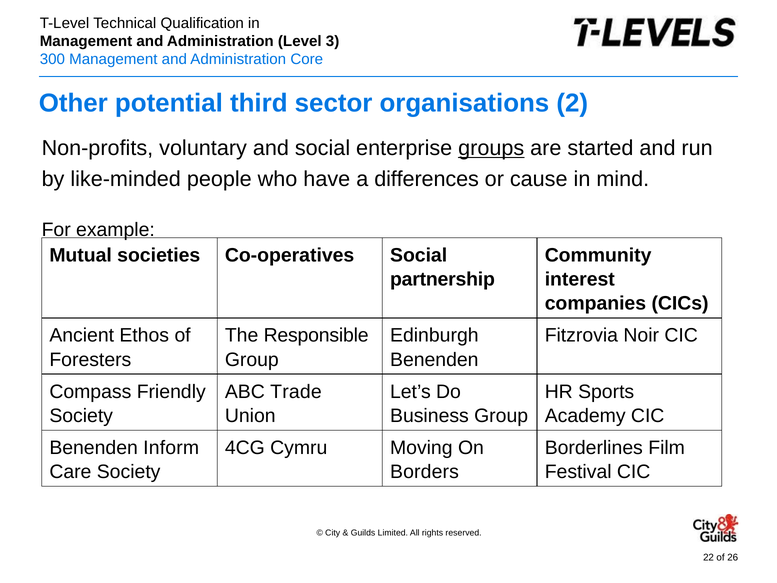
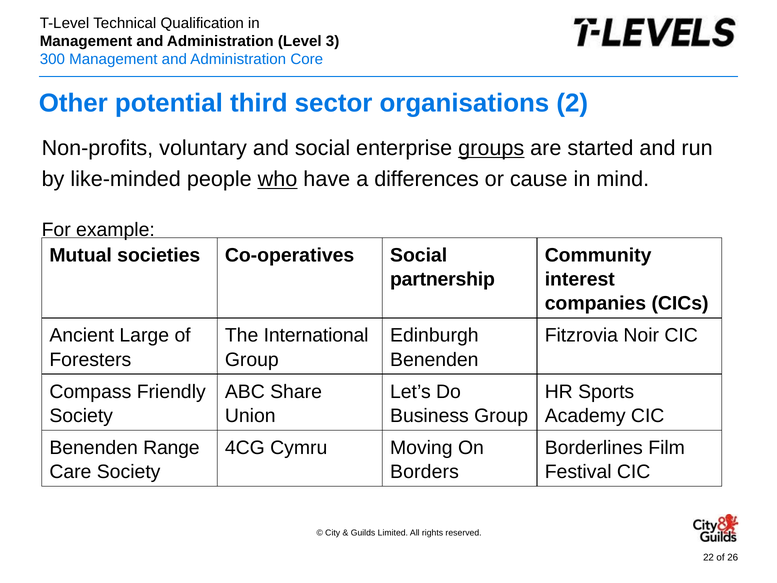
who underline: none -> present
Ethos: Ethos -> Large
Responsible: Responsible -> International
Trade: Trade -> Share
Inform: Inform -> Range
